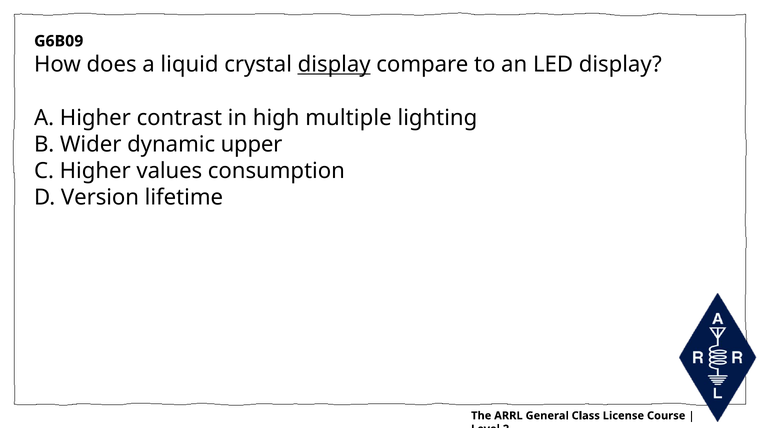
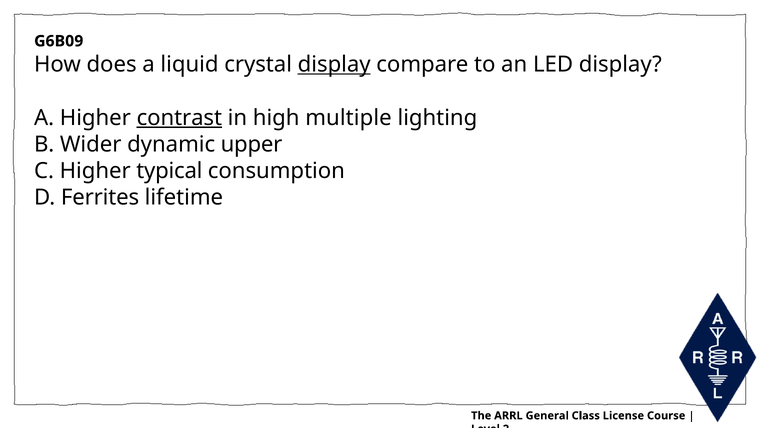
contrast underline: none -> present
values: values -> typical
Version: Version -> Ferrites
